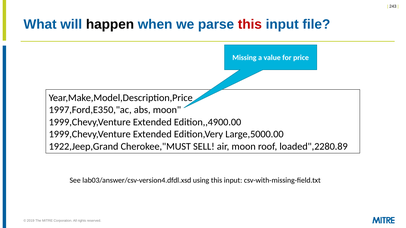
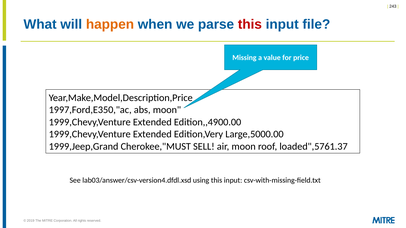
happen colour: black -> orange
1922,Jeep,Grand: 1922,Jeep,Grand -> 1999,Jeep,Grand
loaded",2280.89: loaded",2280.89 -> loaded",5761.37
